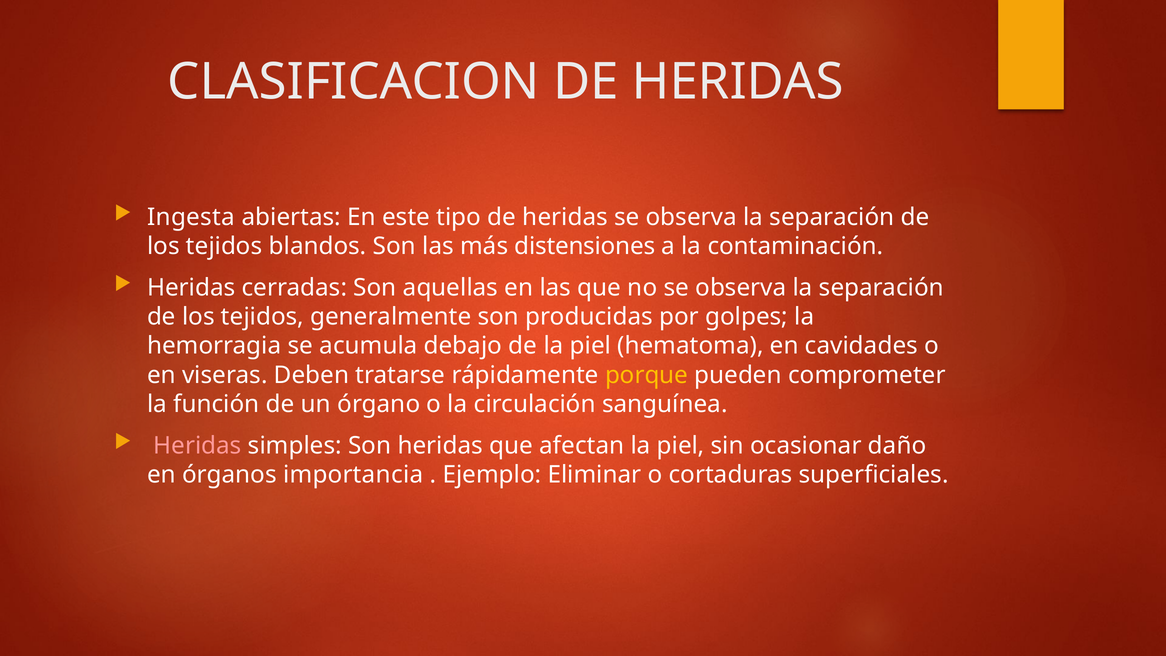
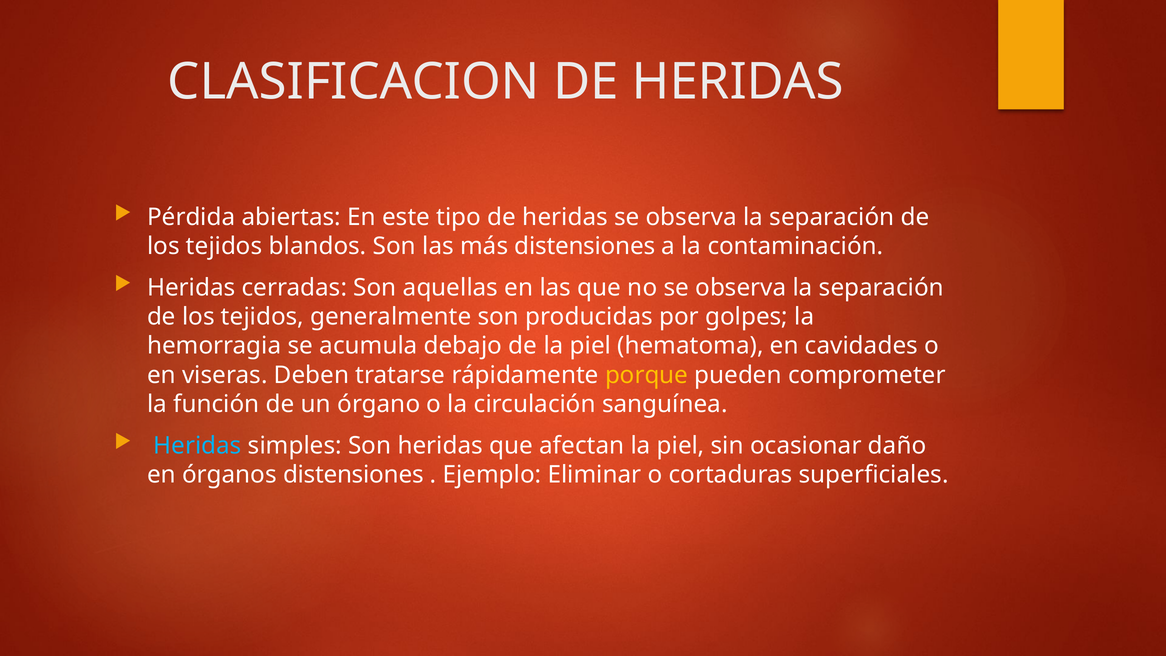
Ingesta: Ingesta -> Pérdida
Heridas at (197, 445) colour: pink -> light blue
órganos importancia: importancia -> distensiones
